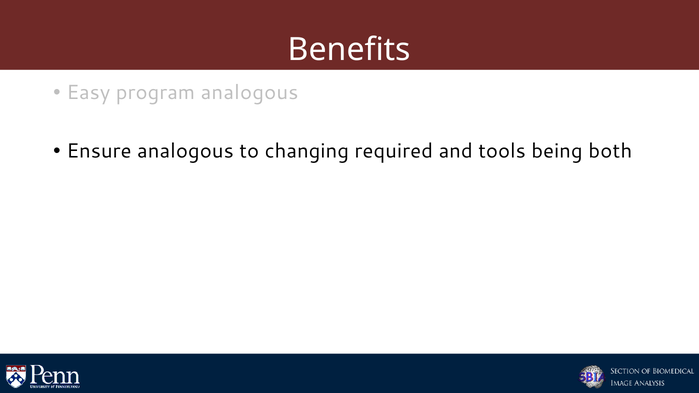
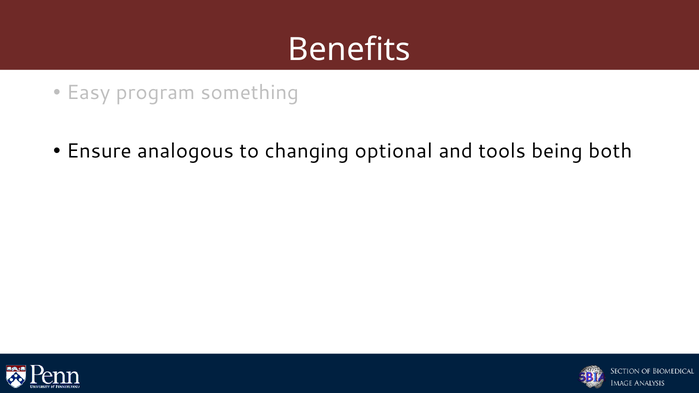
program analogous: analogous -> something
required: required -> optional
